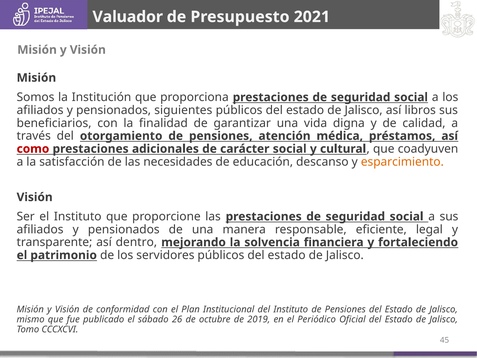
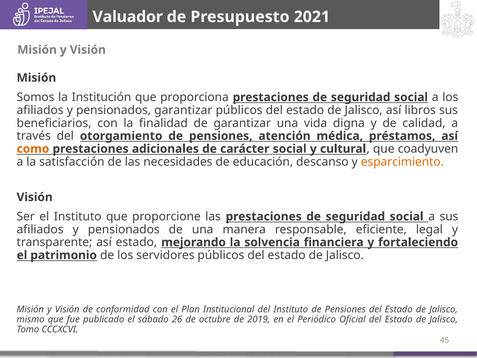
pensionados siguientes: siguientes -> garantizar
como colour: red -> orange
así dentro: dentro -> estado
